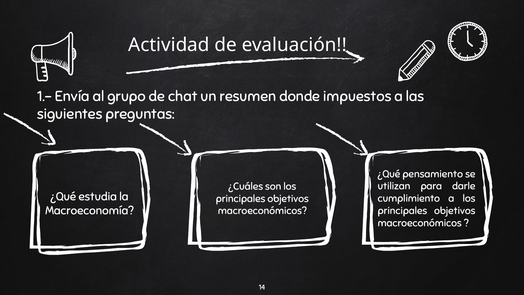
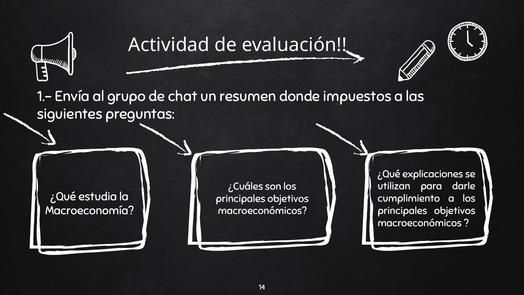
pensamiento: pensamiento -> explicaciones
